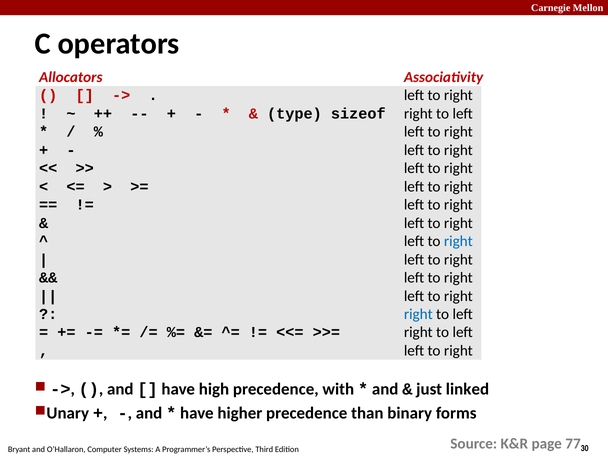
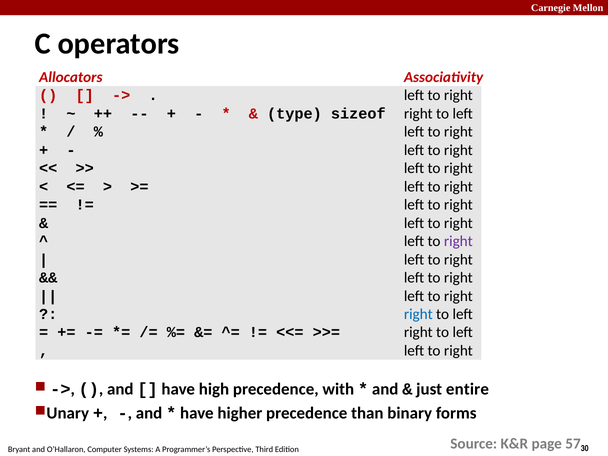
right at (458, 241) colour: blue -> purple
linked: linked -> entire
77: 77 -> 57
